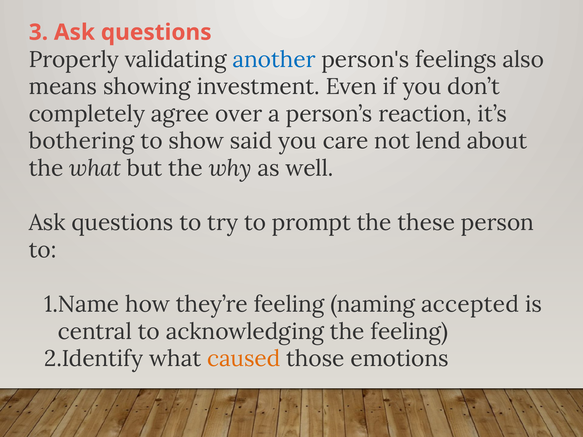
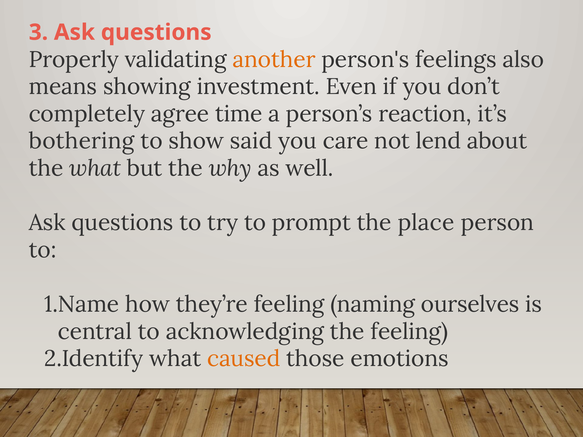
another colour: blue -> orange
over: over -> time
these: these -> place
accepted: accepted -> ourselves
